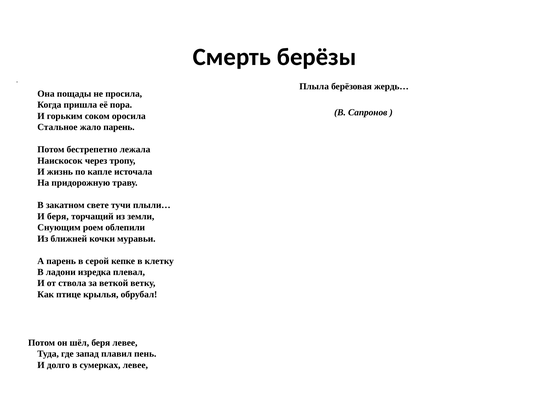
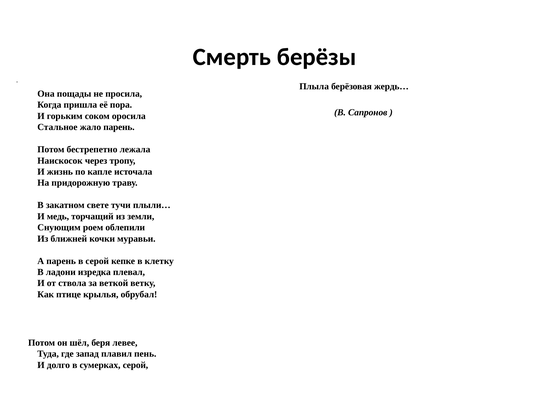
И беря: беря -> медь
сумерках левее: левее -> серой
